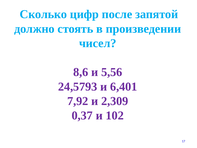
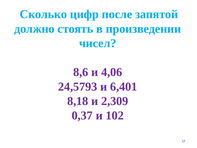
5,56: 5,56 -> 4,06
7,92: 7,92 -> 8,18
